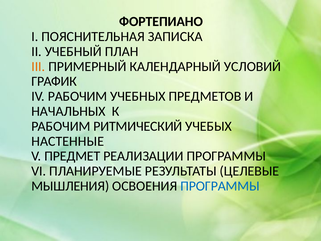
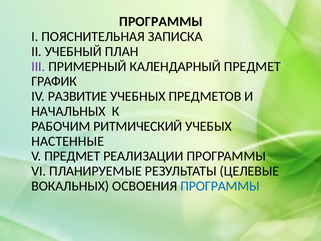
ФОРТЕПИАНО at (161, 22): ФОРТЕПИАНО -> ПРОГРАММЫ
III colour: orange -> purple
КАЛЕНДАРНЫЙ УСЛОВИЙ: УСЛОВИЙ -> ПРЕДМЕТ
IV РАБОЧИМ: РАБОЧИМ -> РАЗВИТИЕ
МЫШЛЕНИЯ: МЫШЛЕНИЯ -> ВОКАЛЬНЫХ
